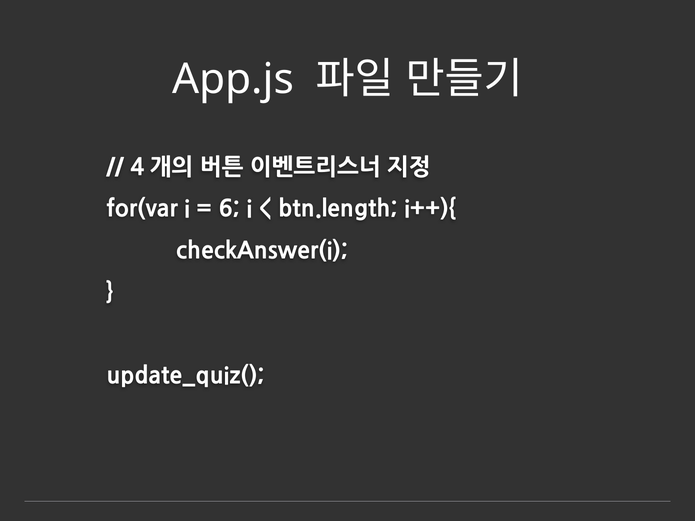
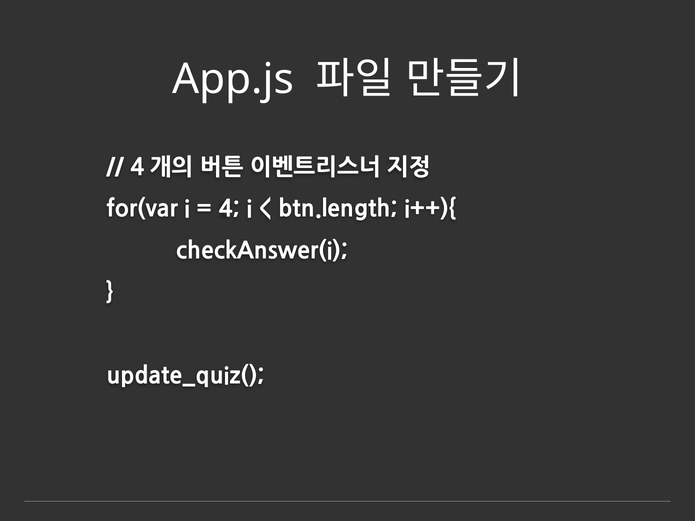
6: 6 -> 4
